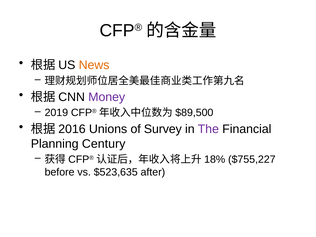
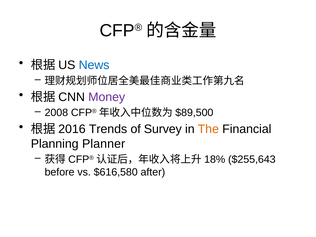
News colour: orange -> blue
2019: 2019 -> 2008
Unions: Unions -> Trends
The colour: purple -> orange
Century: Century -> Planner
$755,227: $755,227 -> $255,643
$523,635: $523,635 -> $616,580
